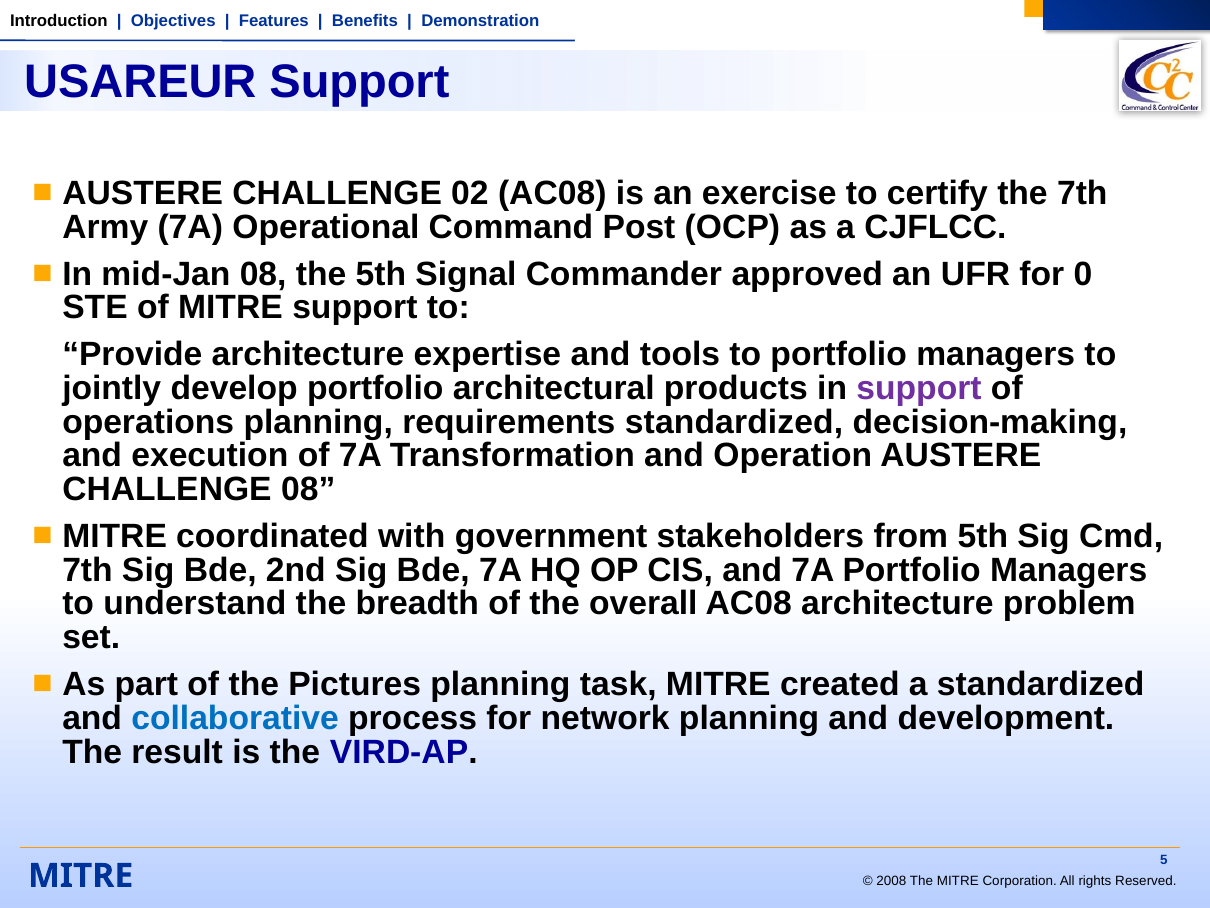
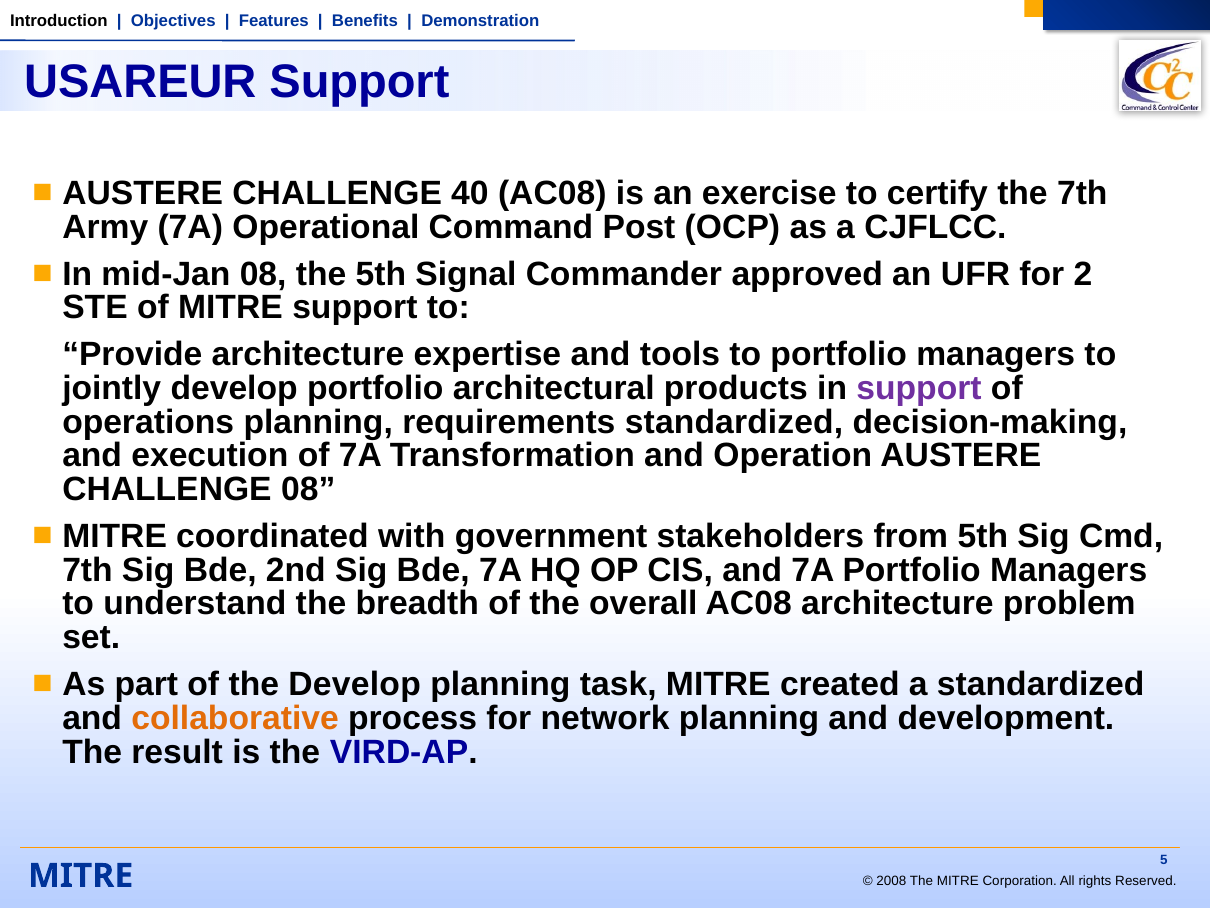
02: 02 -> 40
0: 0 -> 2
the Pictures: Pictures -> Develop
collaborative colour: blue -> orange
